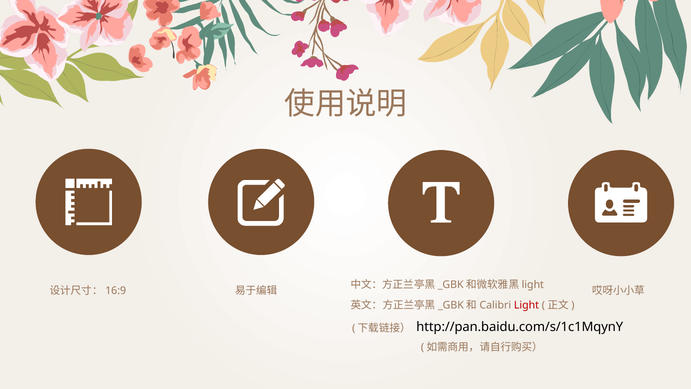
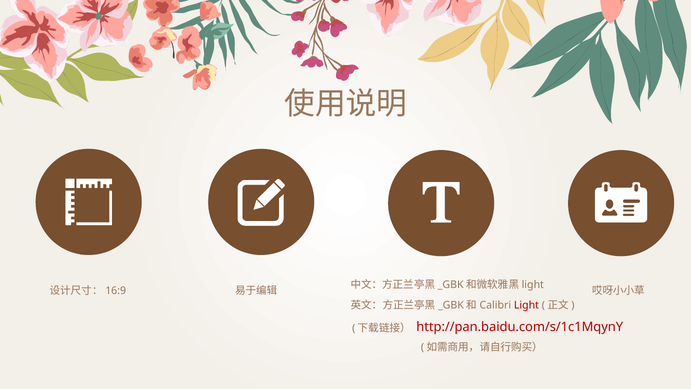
http://pan.baidu.com/s/1c1MqynY colour: black -> red
